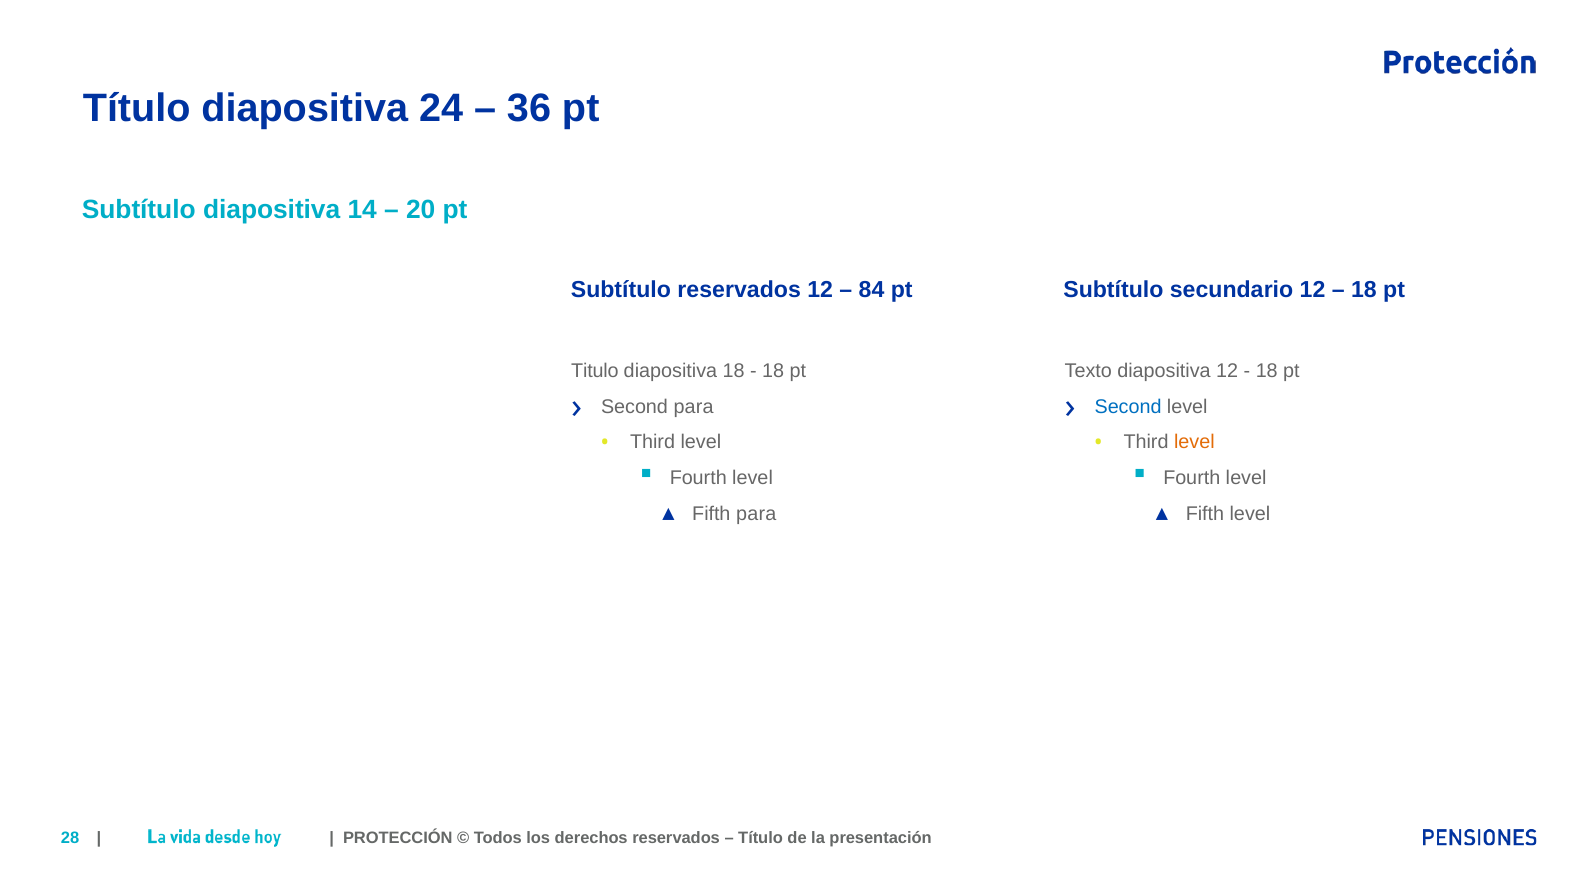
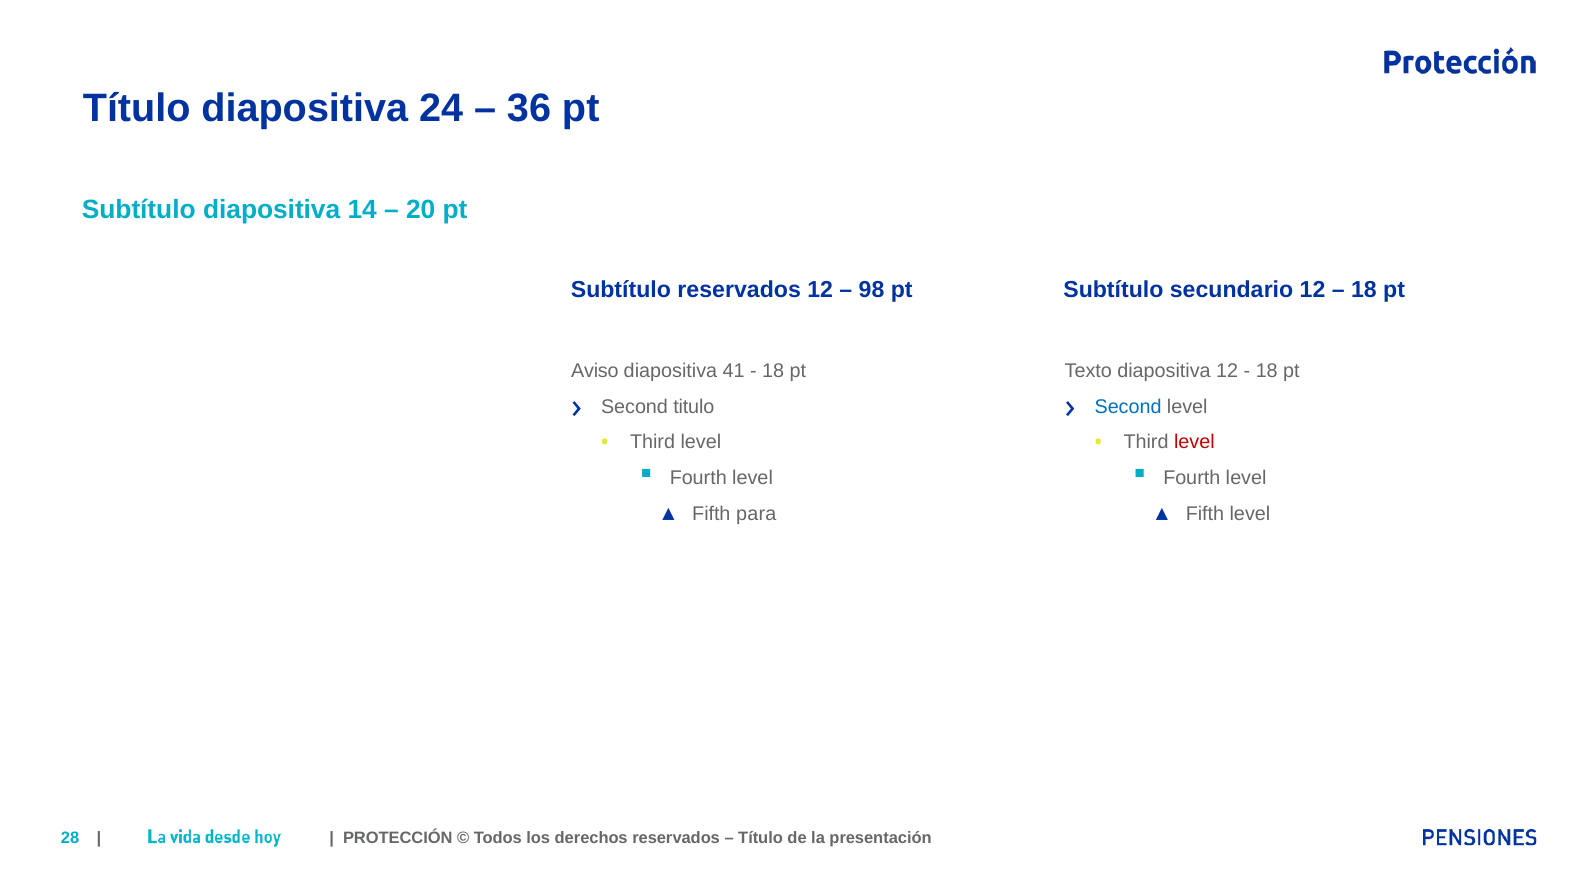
84: 84 -> 98
Titulo: Titulo -> Aviso
diapositiva 18: 18 -> 41
Second para: para -> titulo
level at (1194, 442) colour: orange -> red
